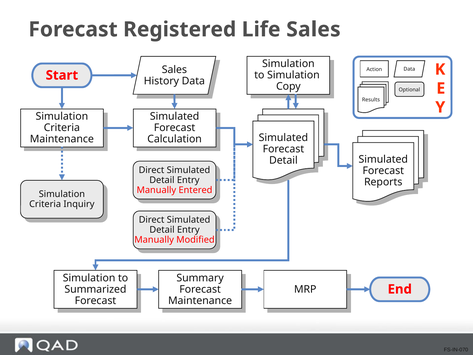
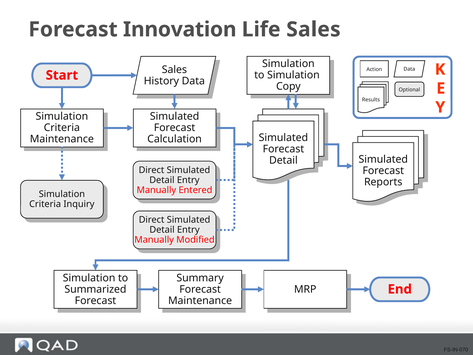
Registered: Registered -> Innovation
